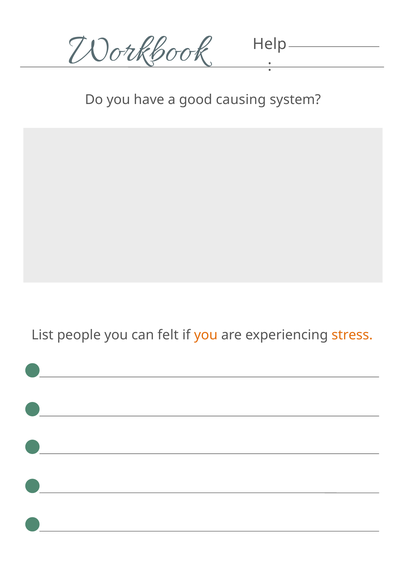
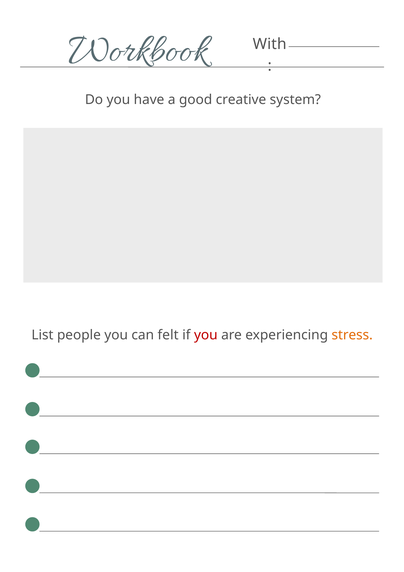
Help: Help -> With
causing: causing -> creative
you at (206, 335) colour: orange -> red
